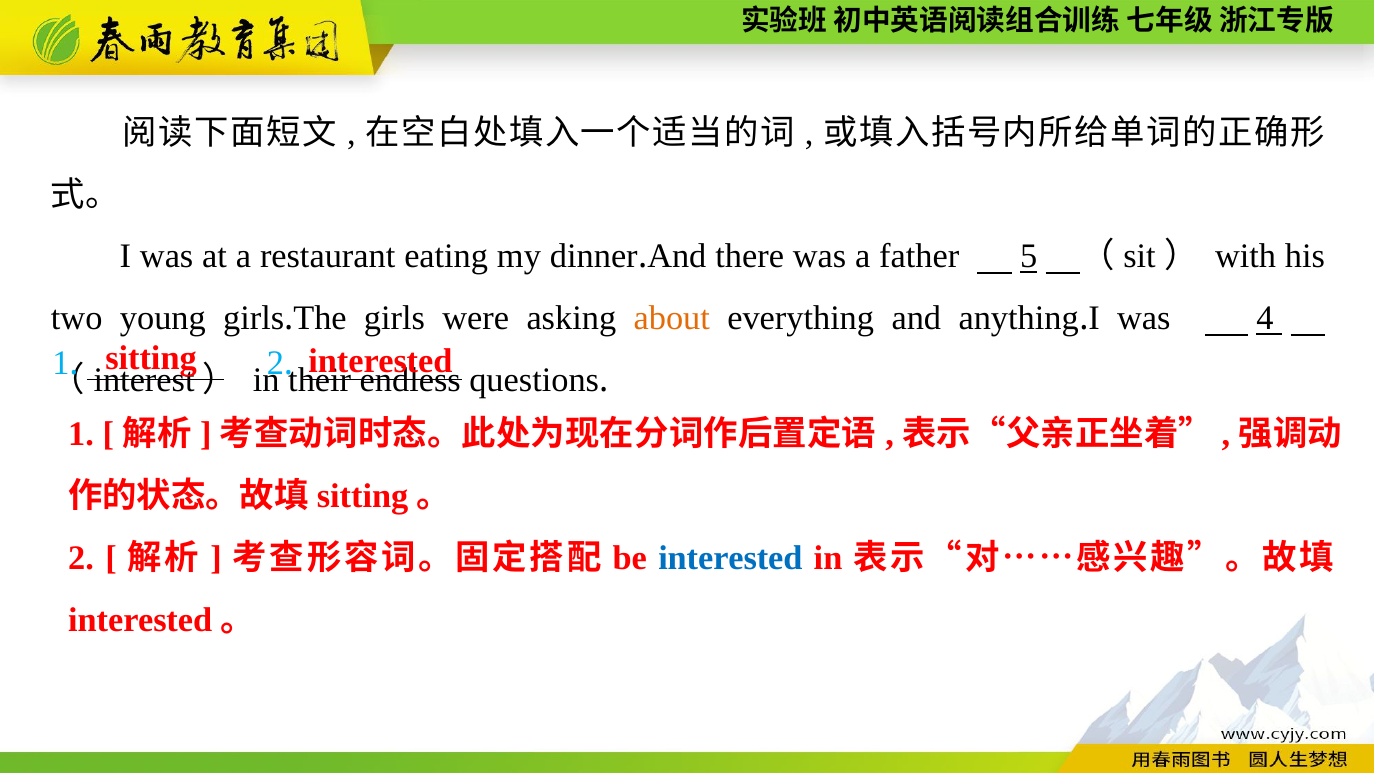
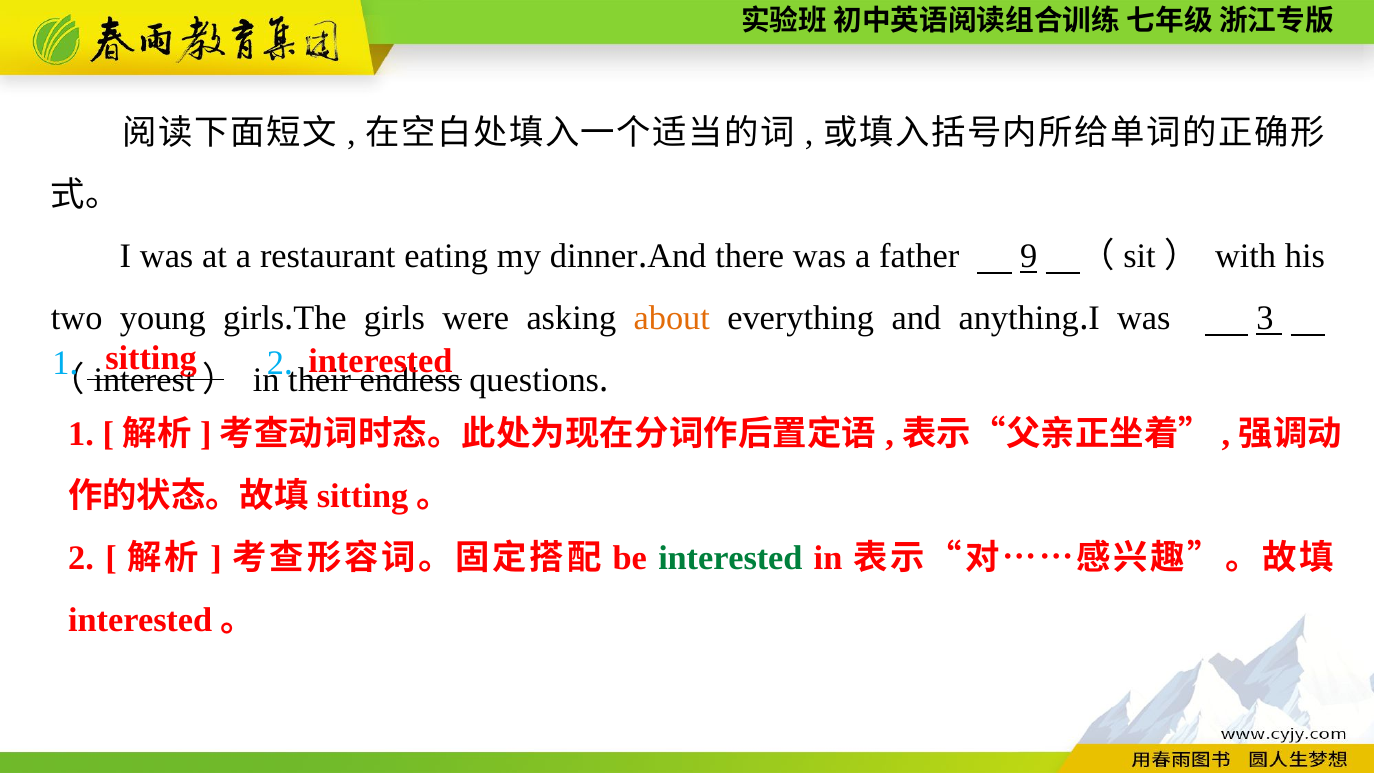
5: 5 -> 9
4: 4 -> 3
interested at (730, 558) colour: blue -> green
